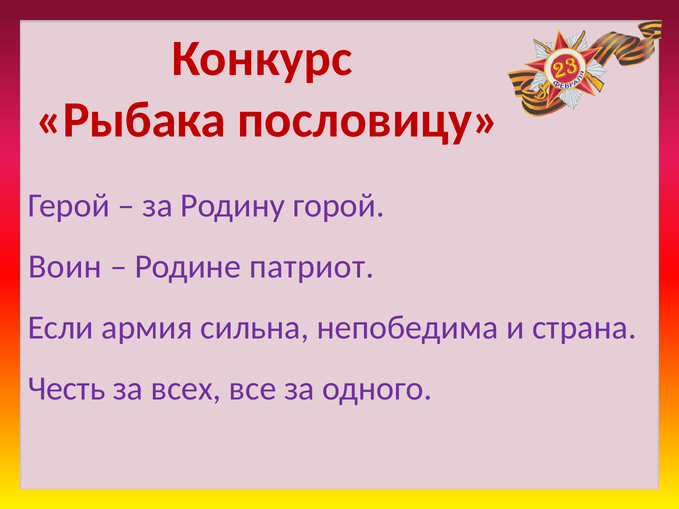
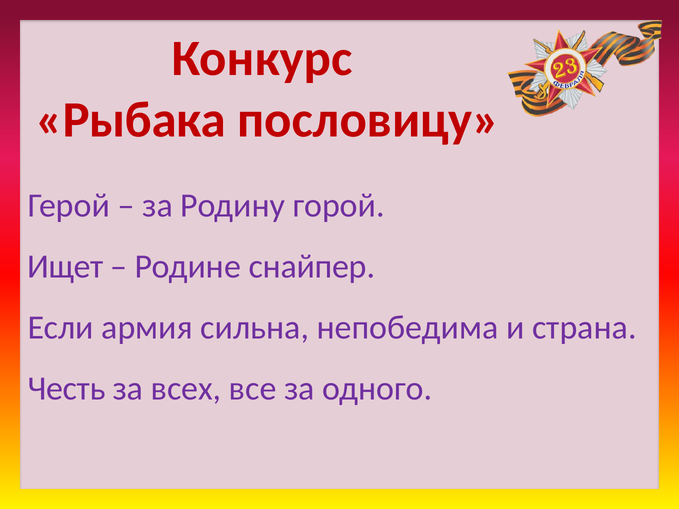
Воин: Воин -> Ищет
патриот: патриот -> снайпер
